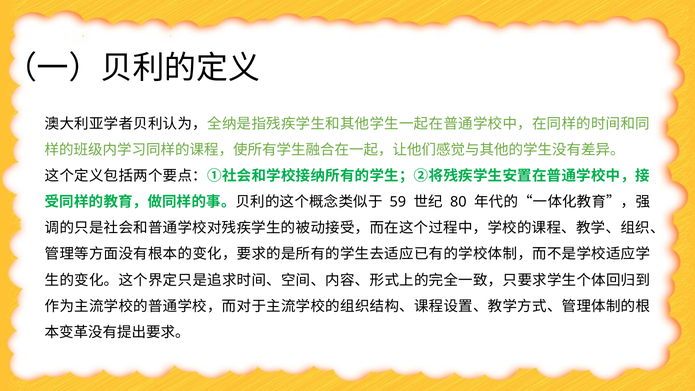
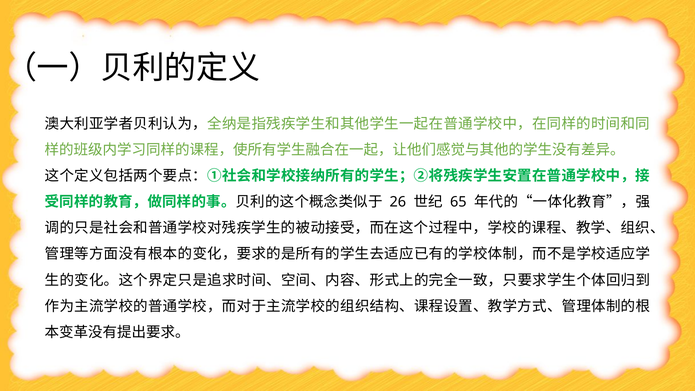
59: 59 -> 26
80: 80 -> 65
